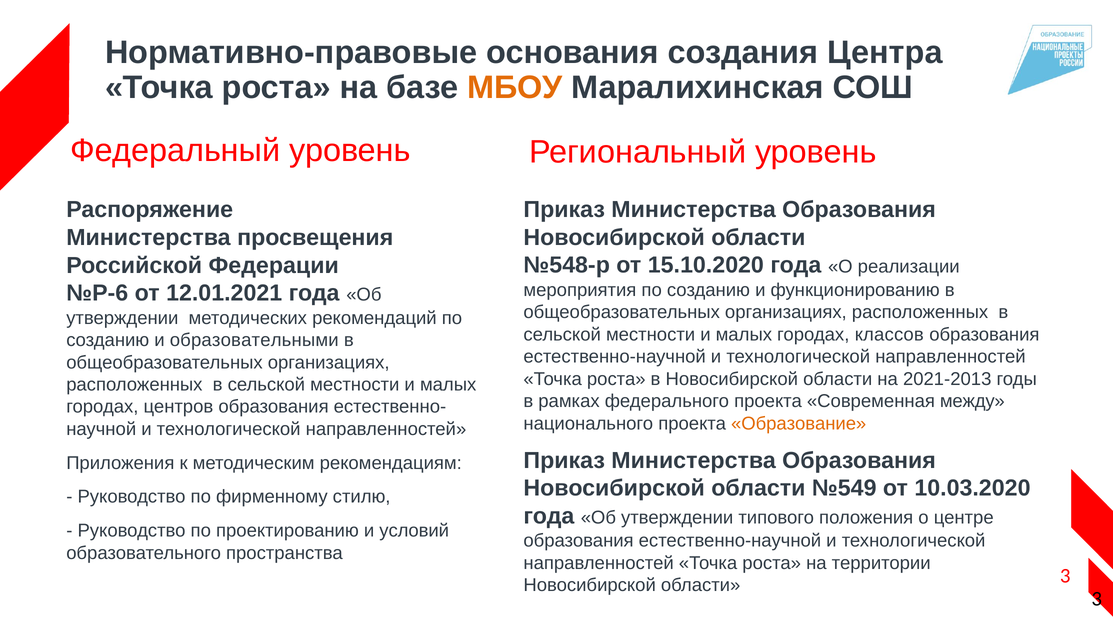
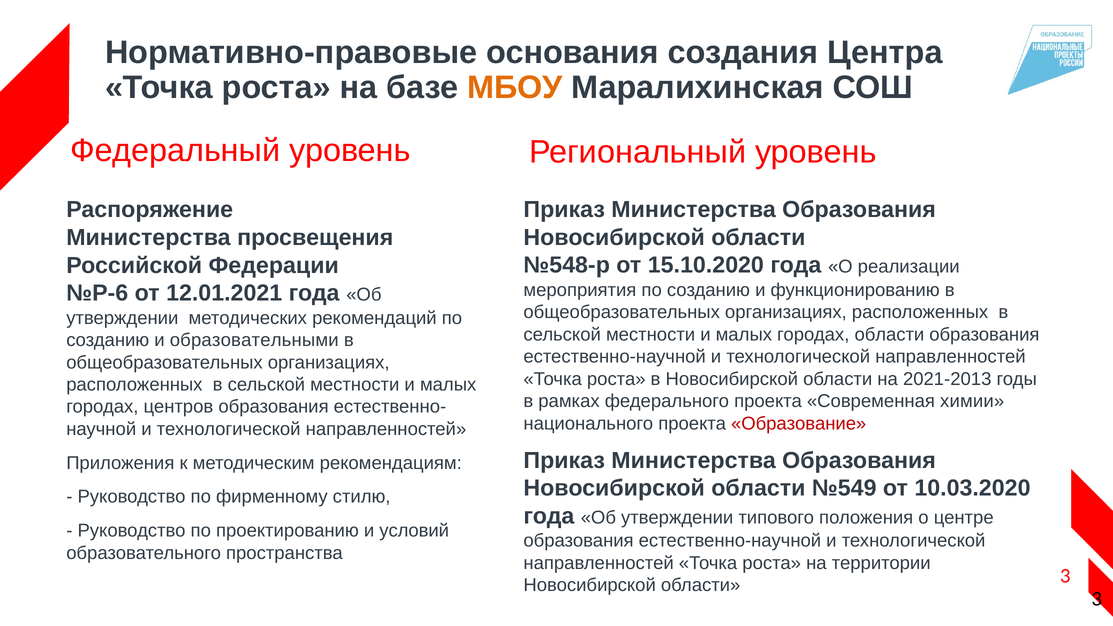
городах классов: классов -> области
между: между -> химии
Образование colour: orange -> red
